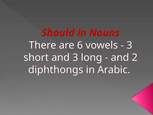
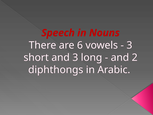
Should: Should -> Speech
